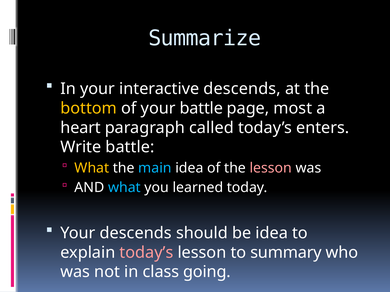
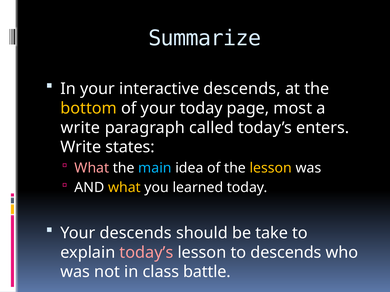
your battle: battle -> today
heart at (81, 128): heart -> write
Write battle: battle -> states
What at (92, 168) colour: yellow -> pink
lesson at (271, 168) colour: pink -> yellow
what at (124, 188) colour: light blue -> yellow
be idea: idea -> take
to summary: summary -> descends
going: going -> battle
